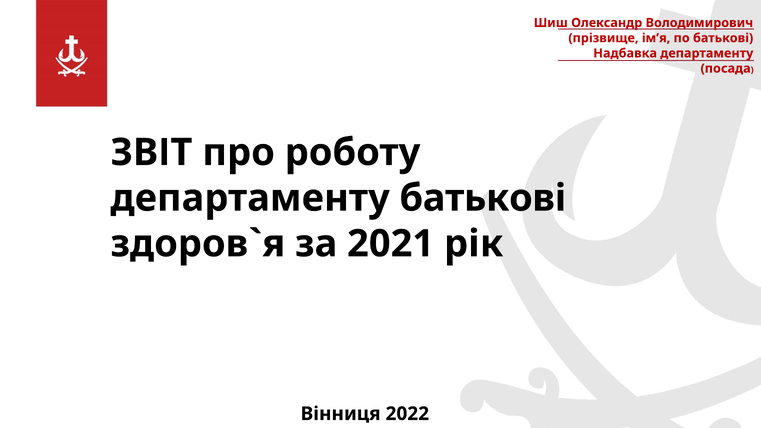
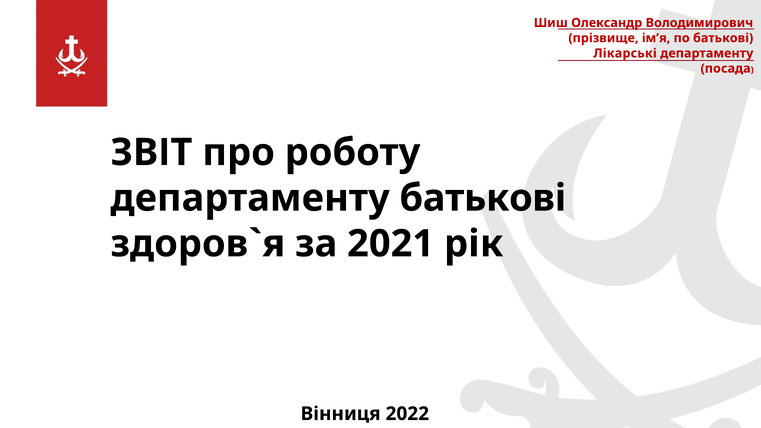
Надбавка: Надбавка -> Лікарські
